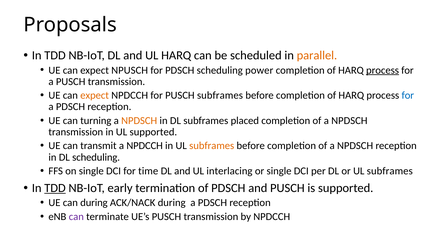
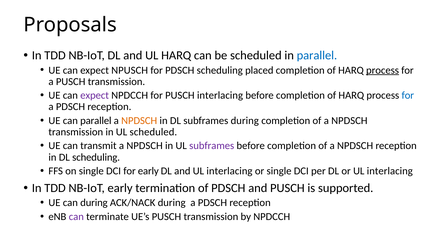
parallel at (317, 55) colour: orange -> blue
power: power -> placed
expect at (95, 95) colour: orange -> purple
PUSCH subframes: subframes -> interlacing
can turning: turning -> parallel
subframes placed: placed -> during
UL supported: supported -> scheduled
transmit a NPDCCH: NPDCCH -> NPDSCH
subframes at (212, 146) colour: orange -> purple
for time: time -> early
or UL subframes: subframes -> interlacing
TDD at (55, 188) underline: present -> none
